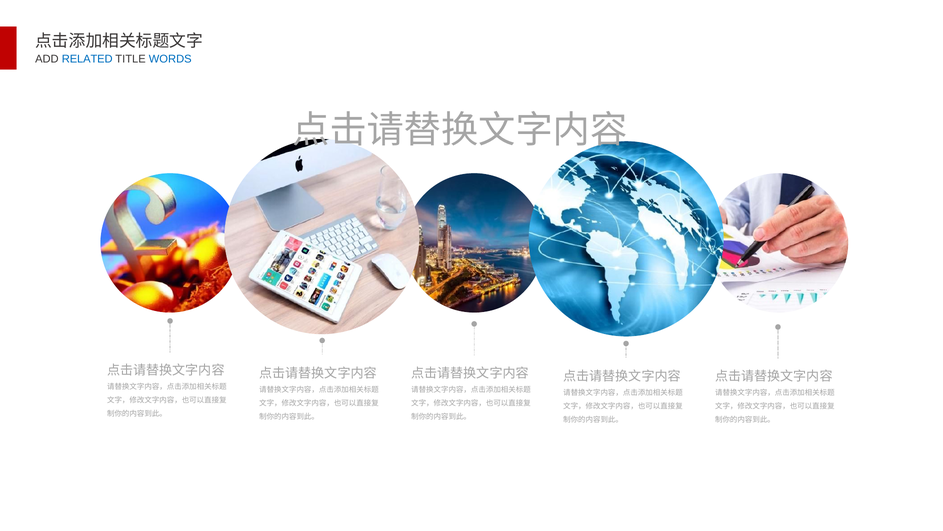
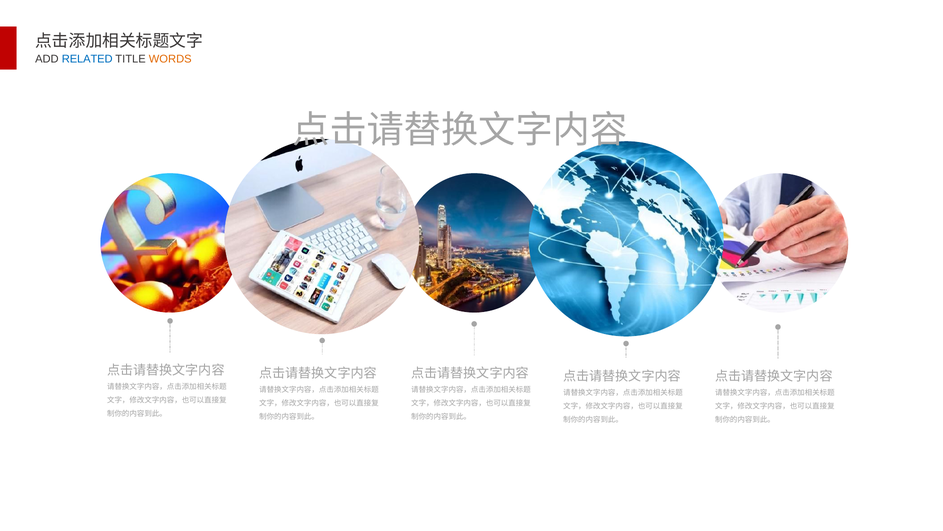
WORDS colour: blue -> orange
